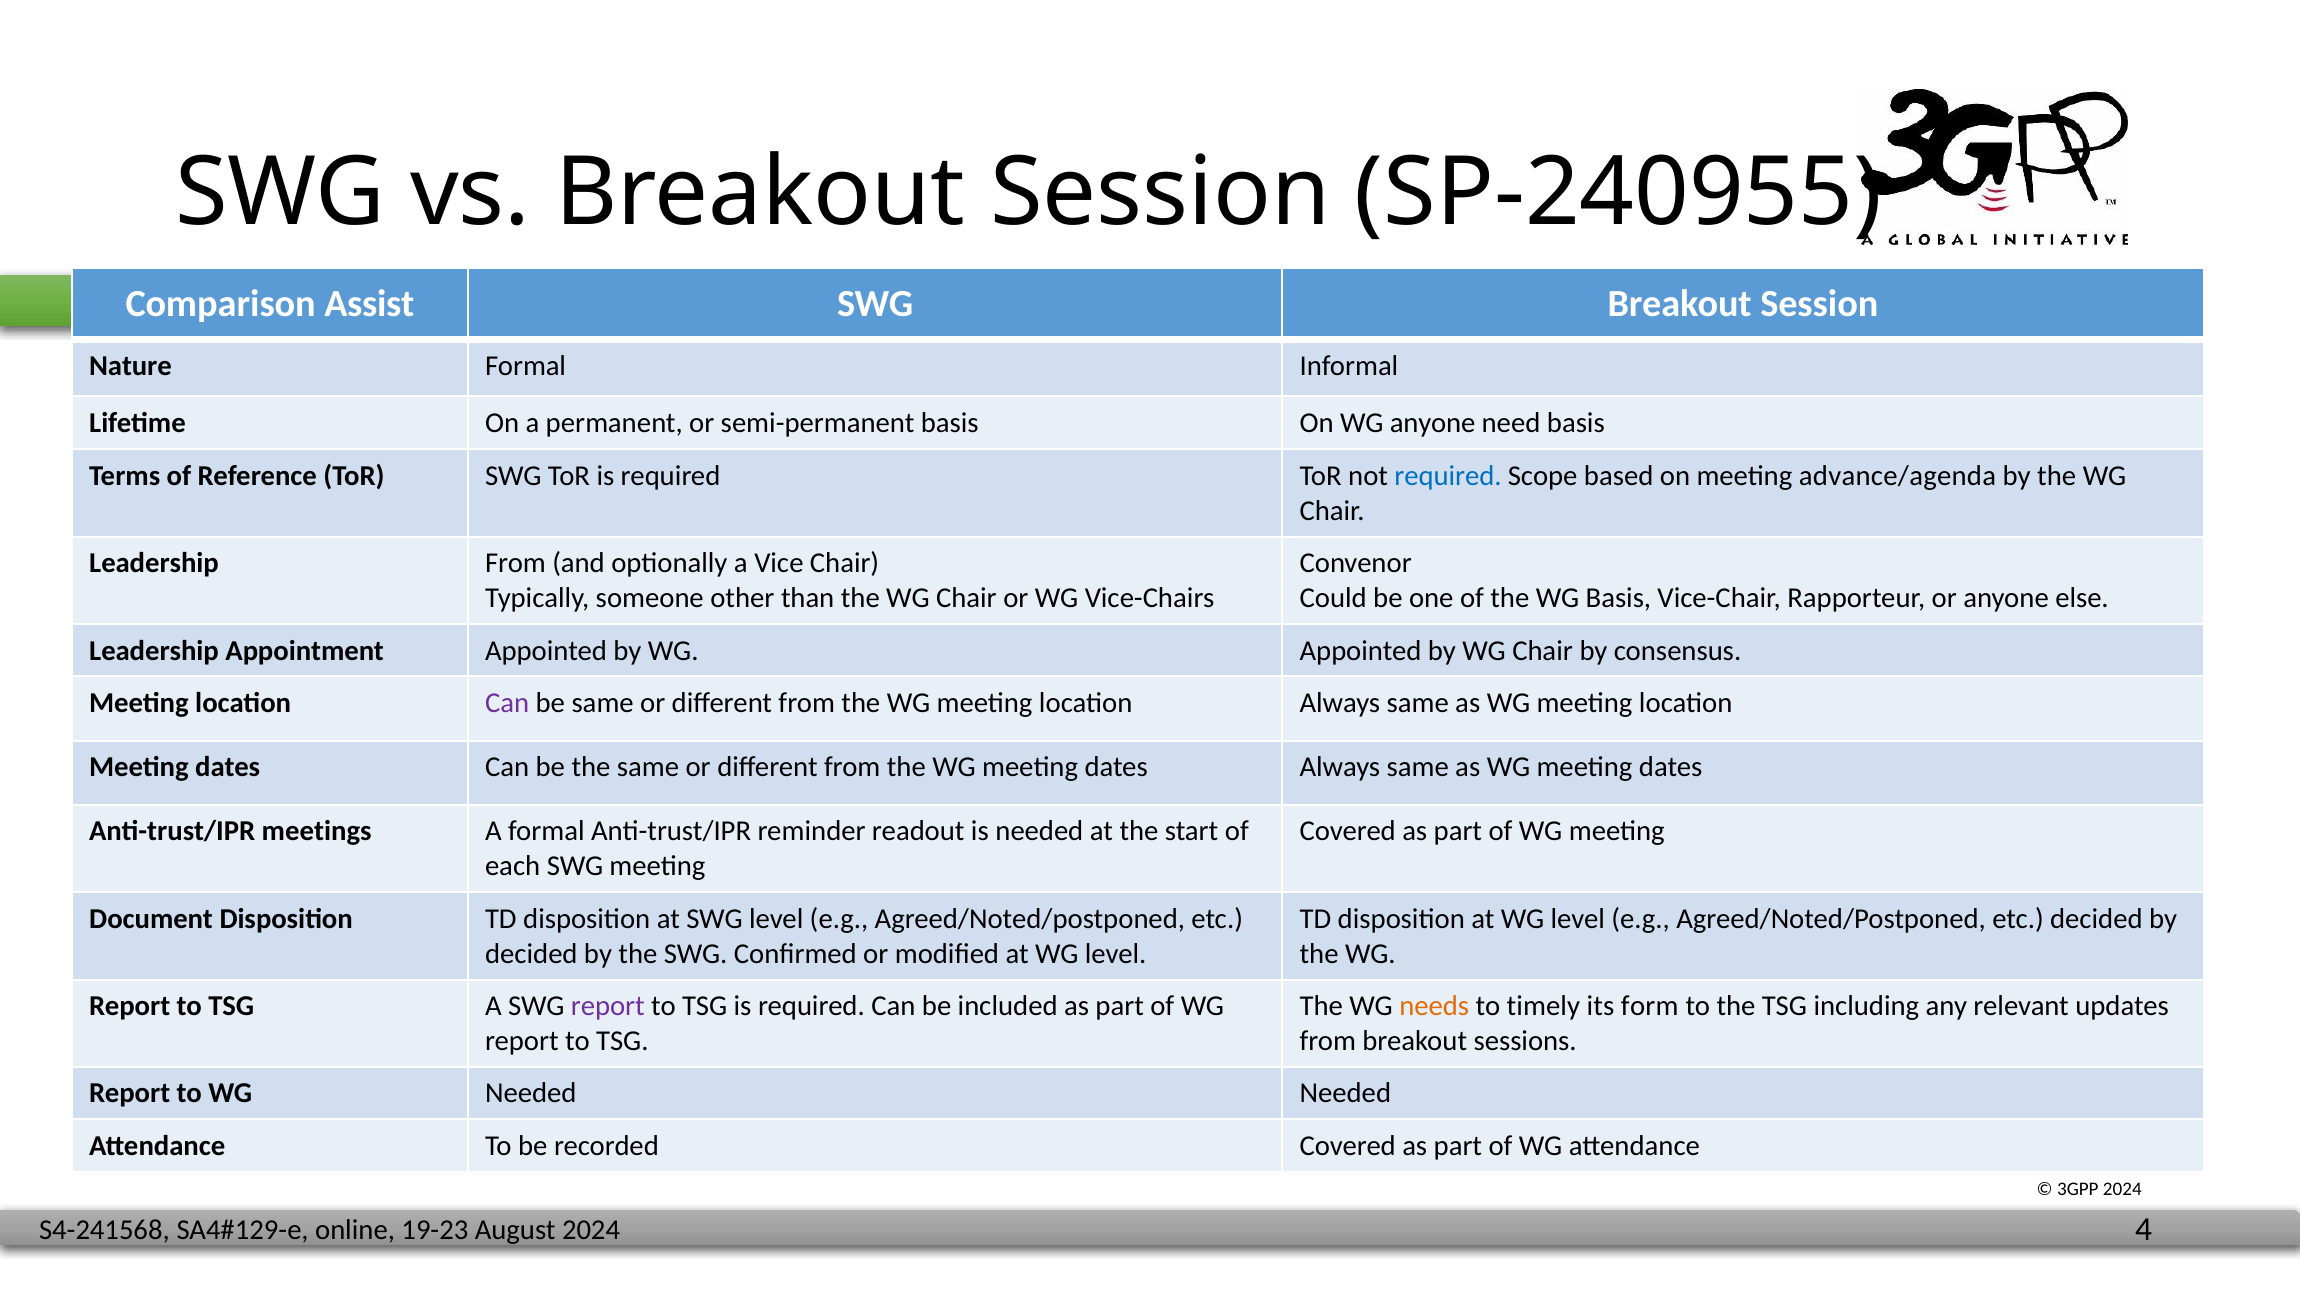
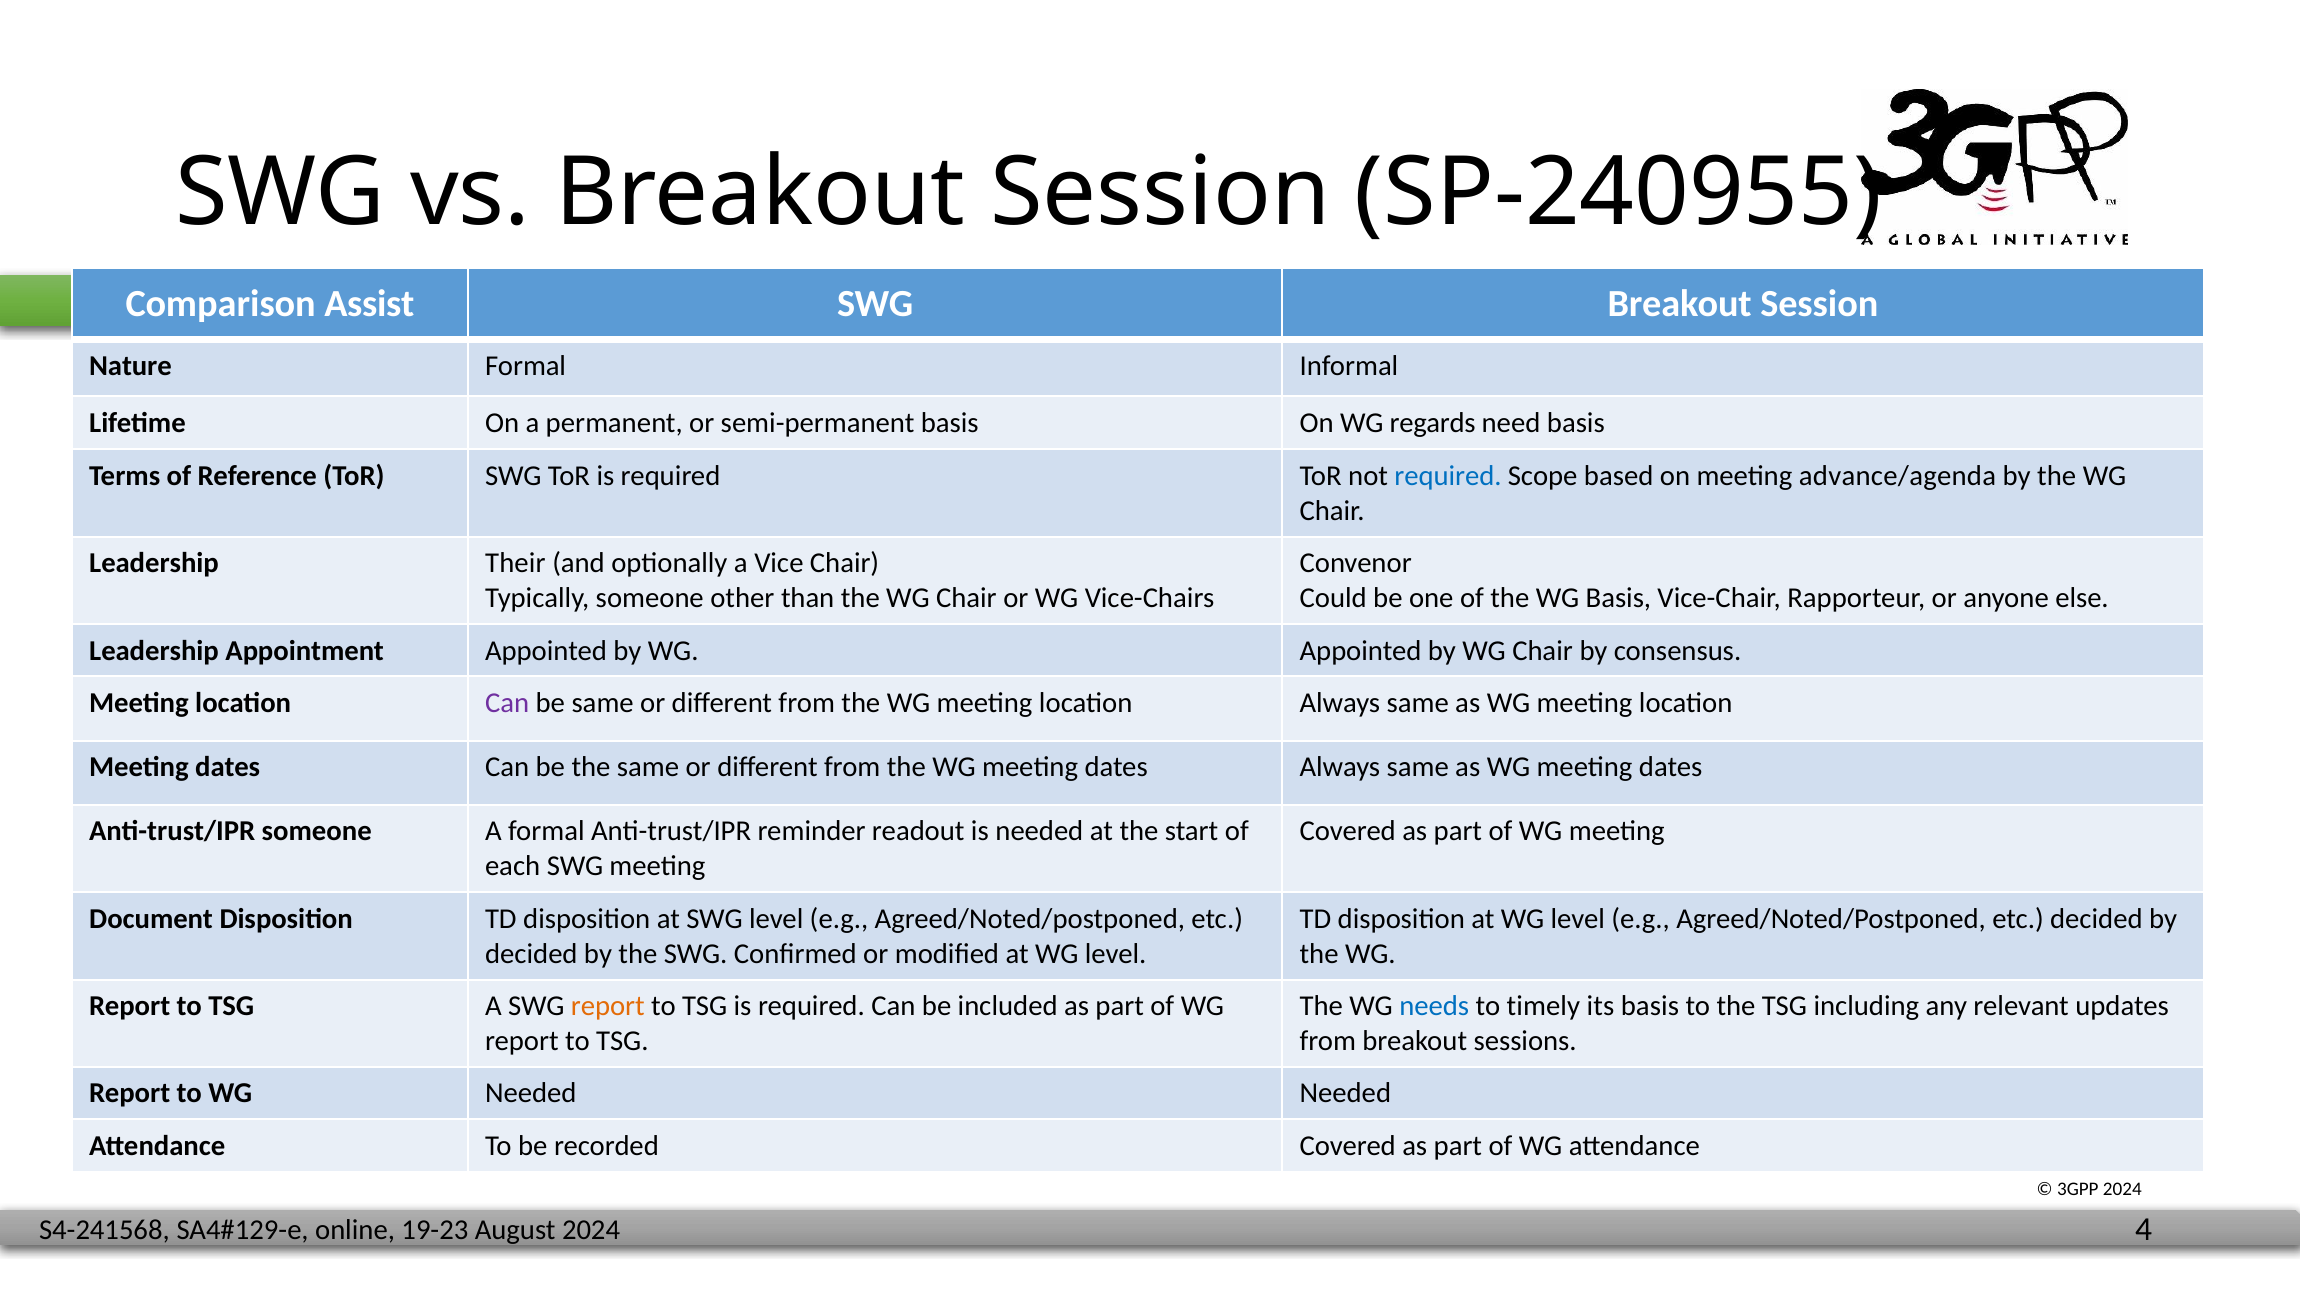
WG anyone: anyone -> regards
Leadership From: From -> Their
Anti-trust/IPR meetings: meetings -> someone
report at (608, 1006) colour: purple -> orange
needs colour: orange -> blue
its form: form -> basis
